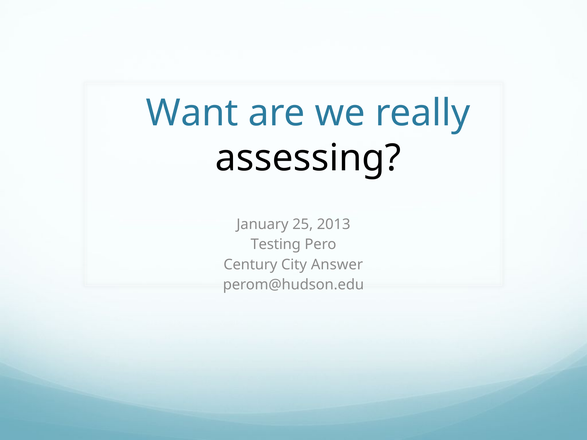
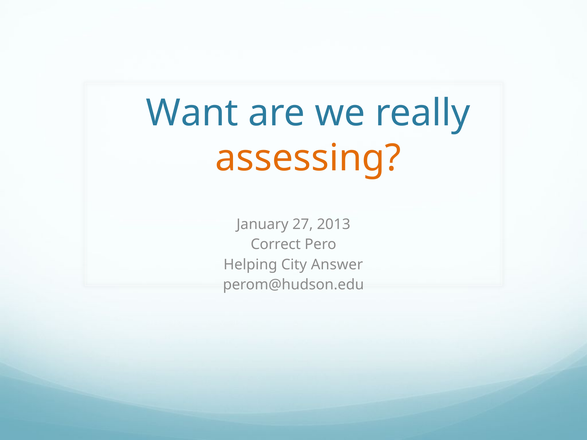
assessing colour: black -> orange
25: 25 -> 27
Testing: Testing -> Correct
Century: Century -> Helping
